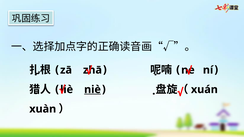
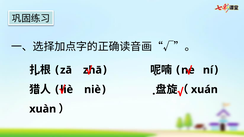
niè underline: present -> none
